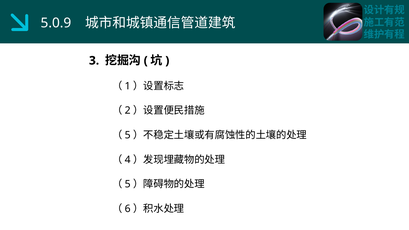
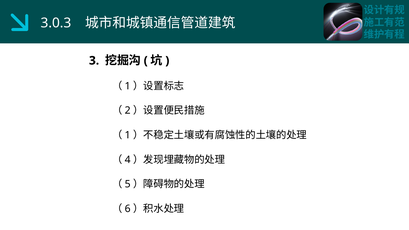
5.0.9: 5.0.9 -> 3.0.3
5 at (128, 135): 5 -> 1
